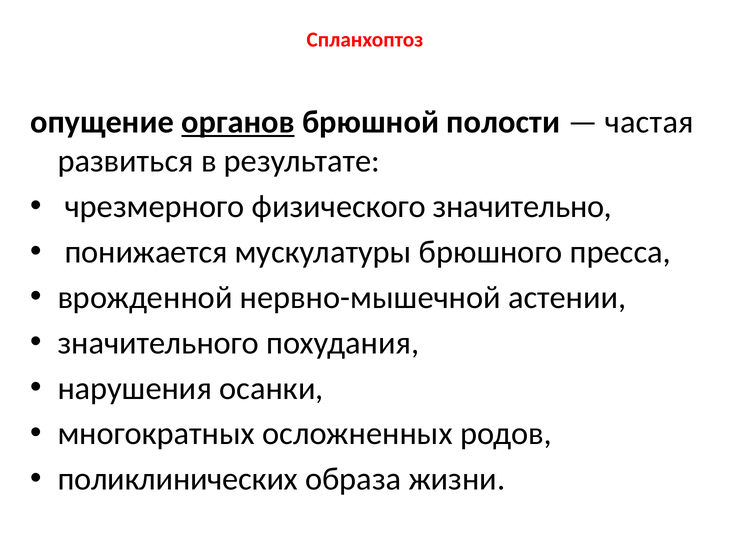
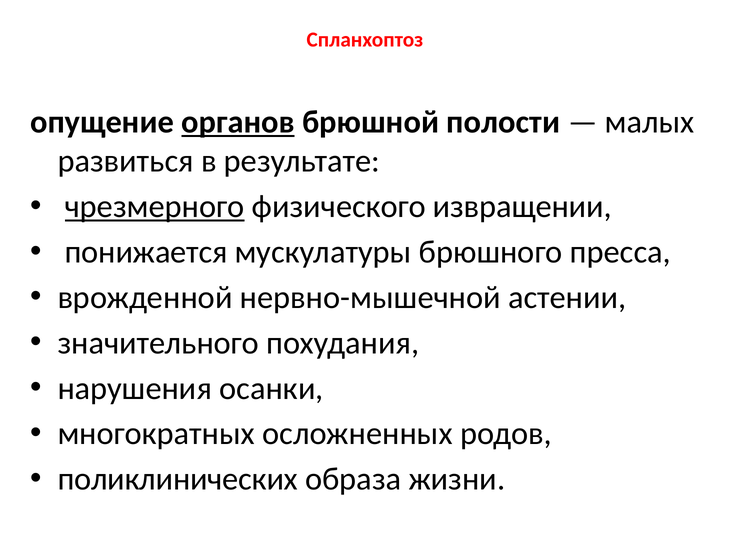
частая: частая -> малых
чрезмерного underline: none -> present
значительно: значительно -> извращении
